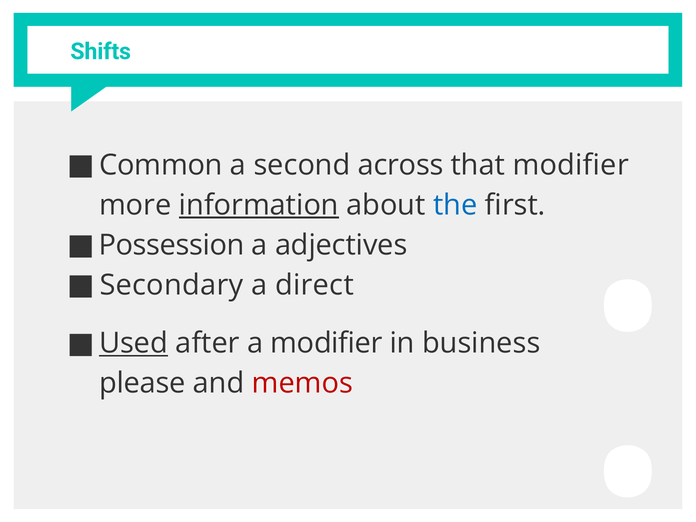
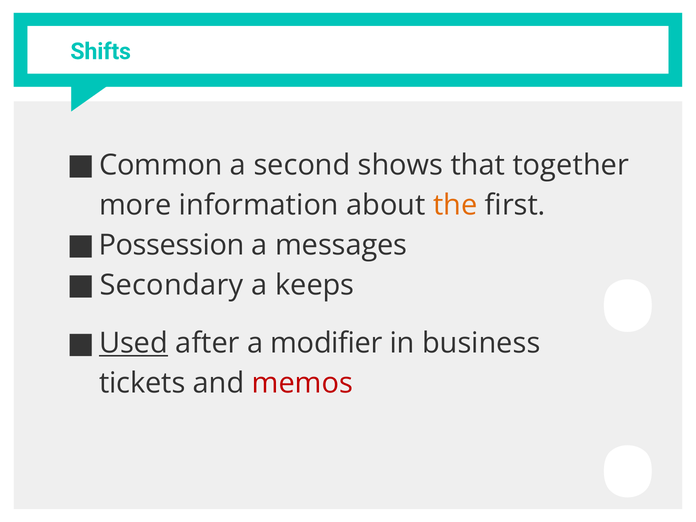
across: across -> shows
that modifier: modifier -> together
information underline: present -> none
the colour: blue -> orange
adjectives: adjectives -> messages
direct: direct -> keeps
please: please -> tickets
